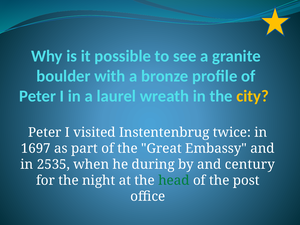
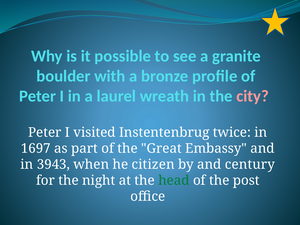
city colour: yellow -> pink
2535: 2535 -> 3943
during: during -> citizen
